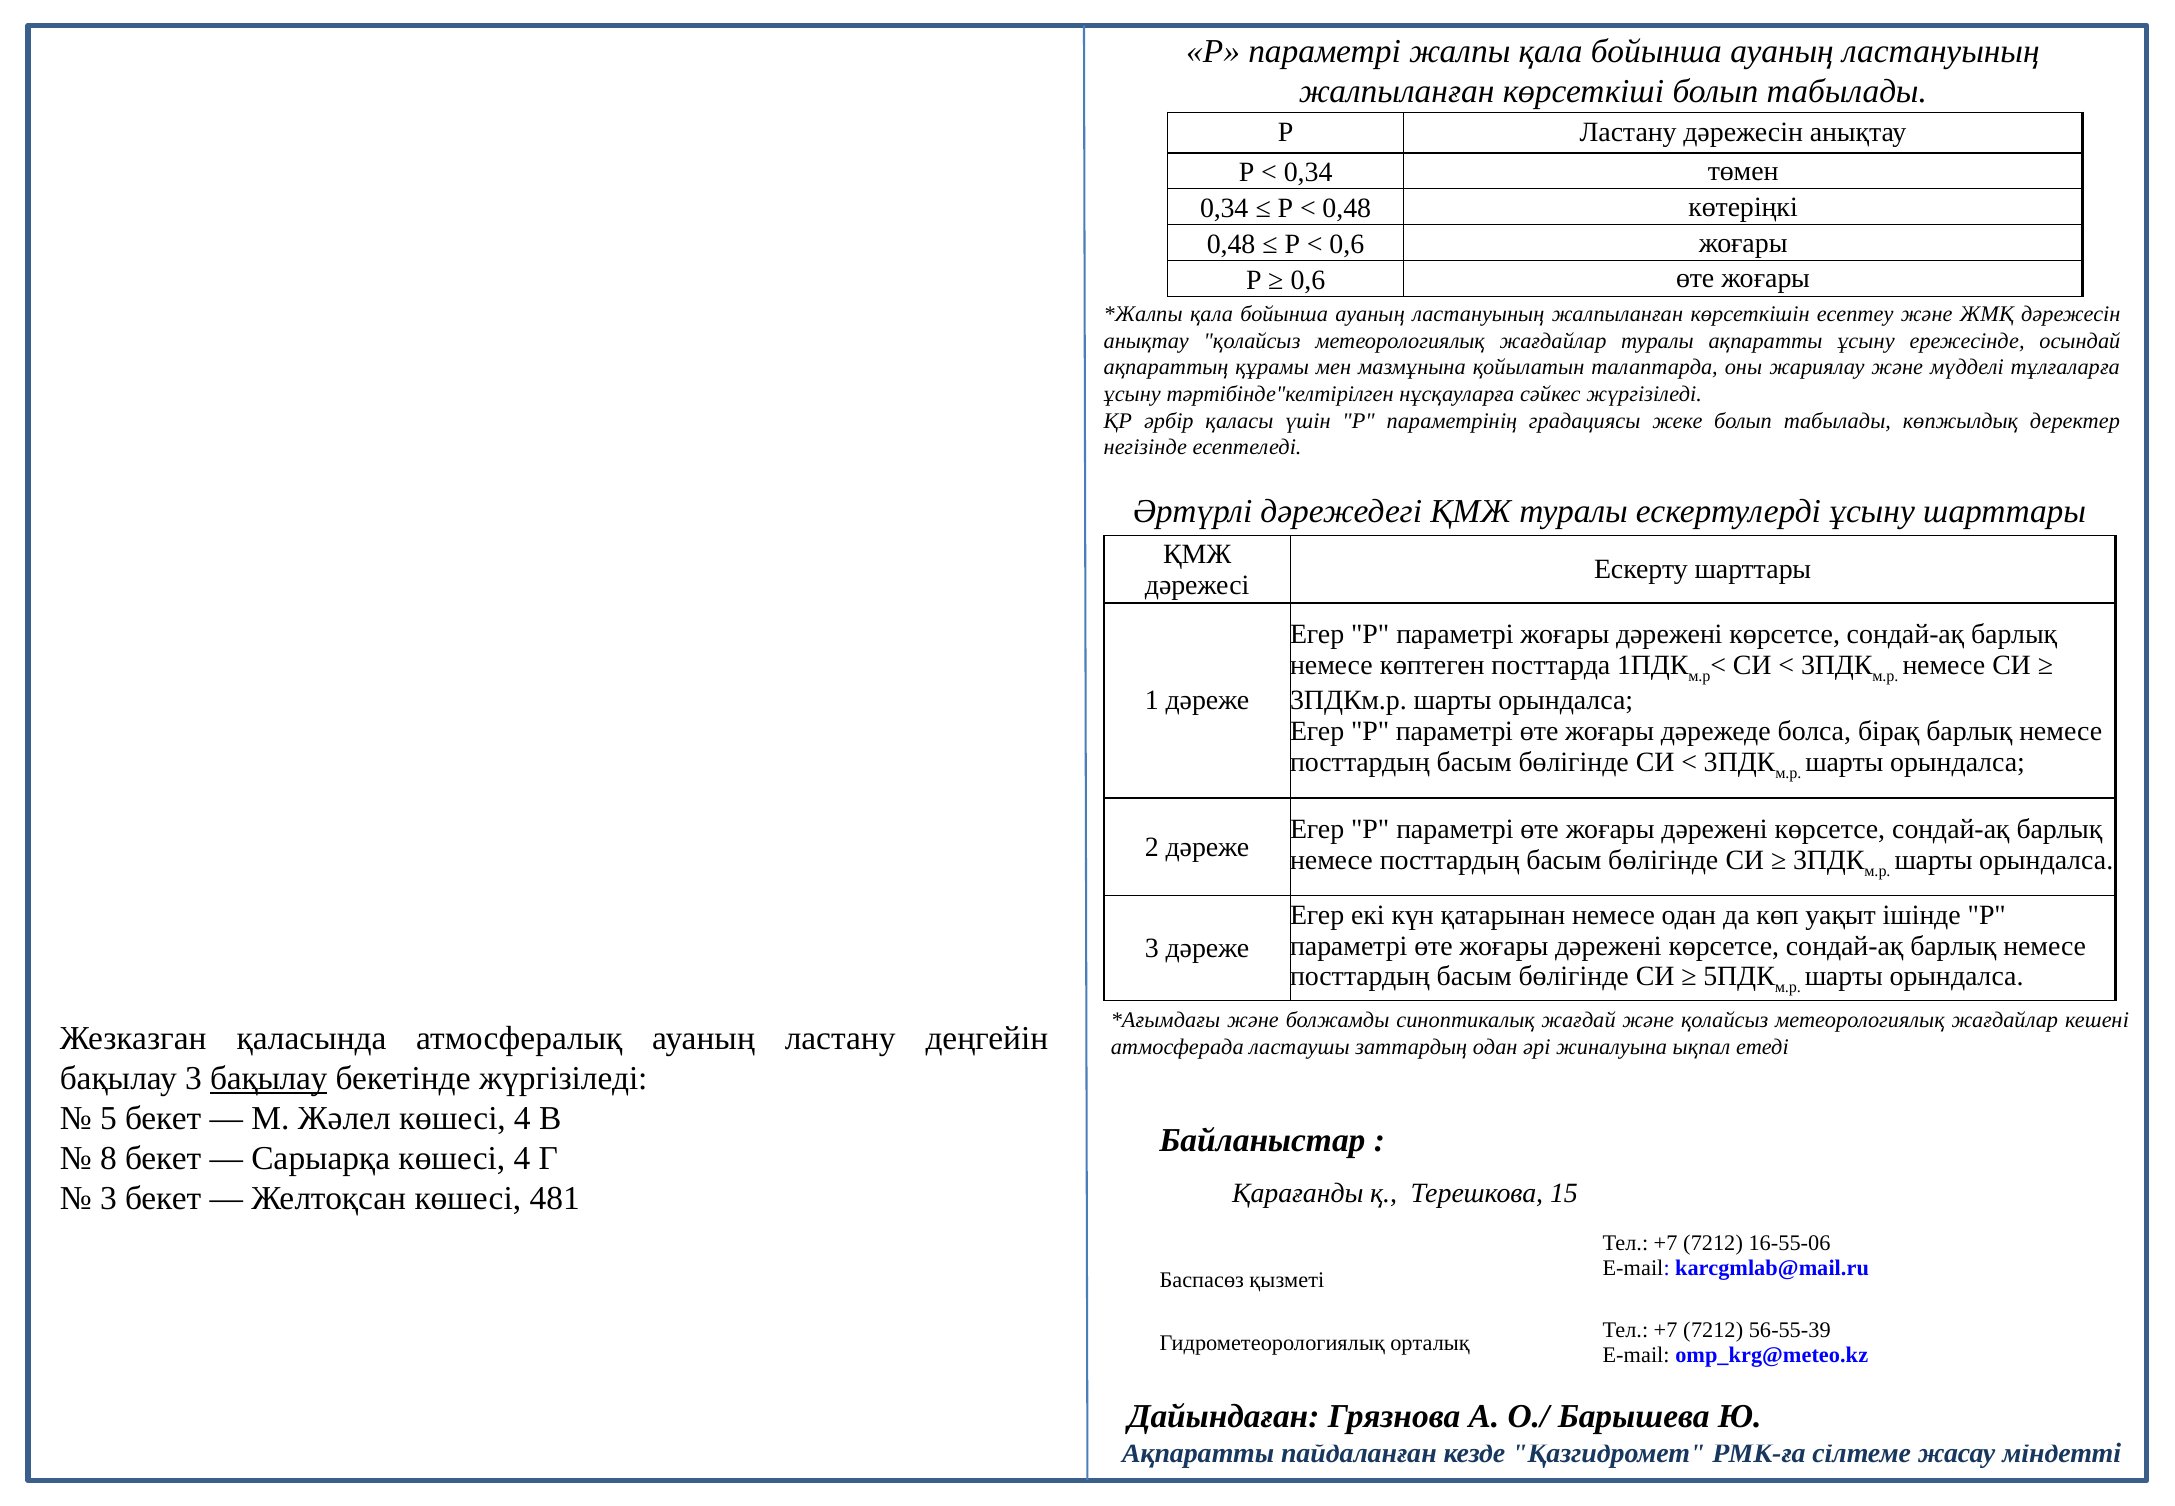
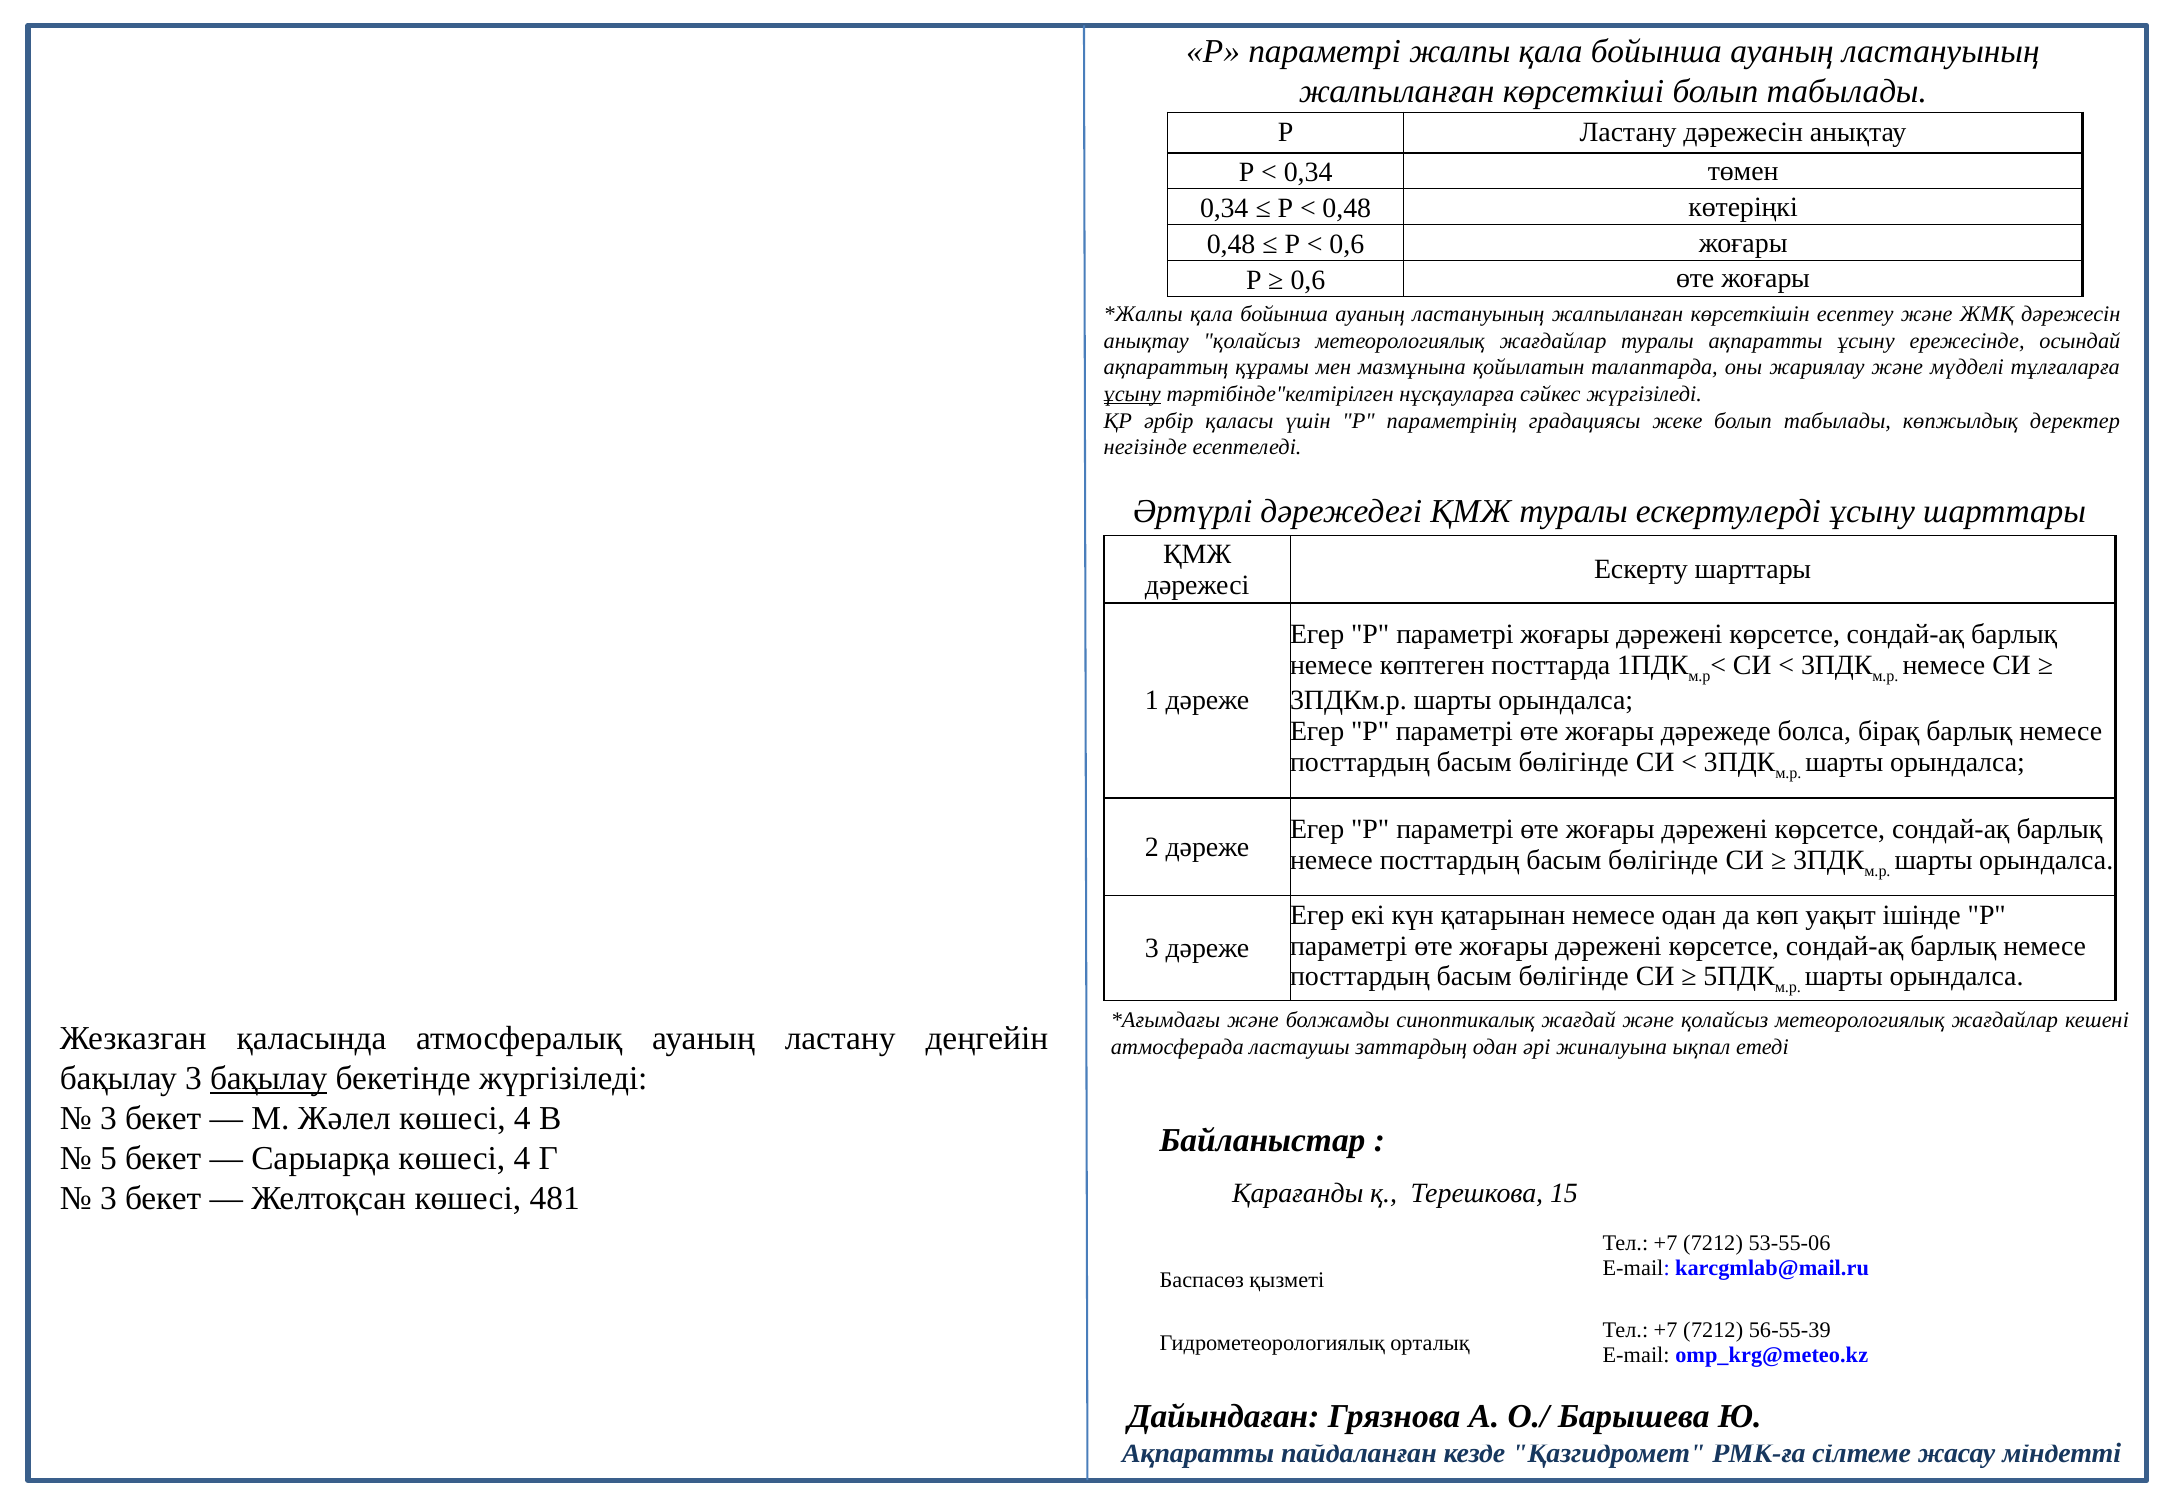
ұсыну at (1132, 394) underline: none -> present
5 at (108, 1118): 5 -> 3
8: 8 -> 5
16-55-06: 16-55-06 -> 53-55-06
